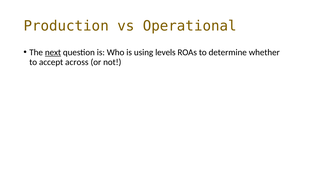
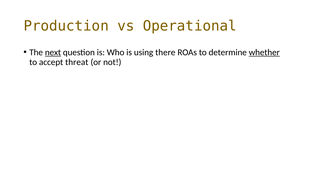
levels: levels -> there
whether underline: none -> present
across: across -> threat
